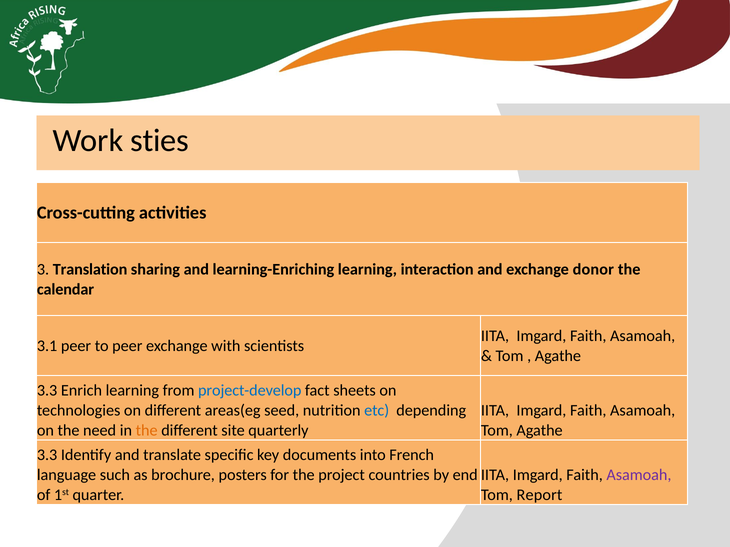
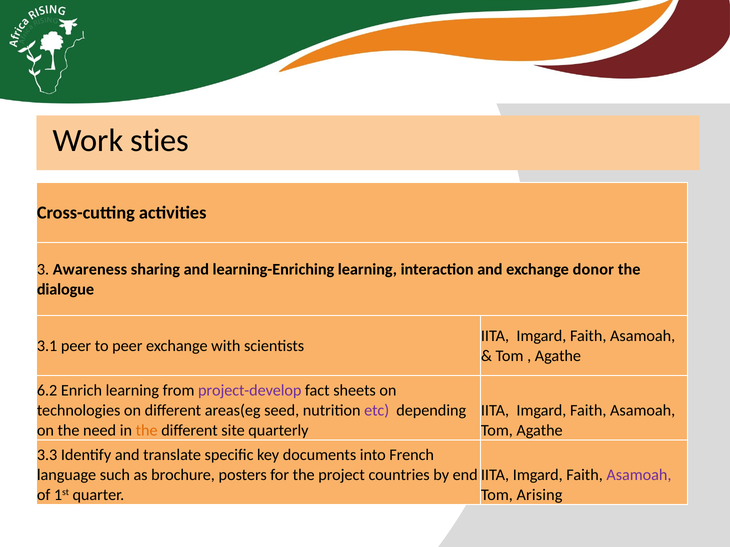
Translation: Translation -> Awareness
calendar: calendar -> dialogue
3.3 at (47, 391): 3.3 -> 6.2
project-develop colour: blue -> purple
etc colour: blue -> purple
Report: Report -> Arising
